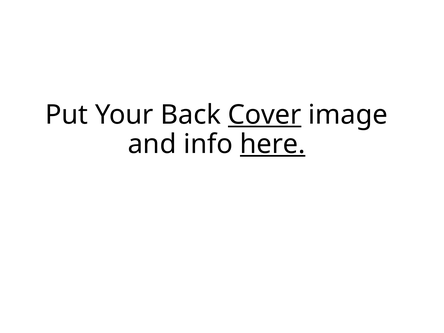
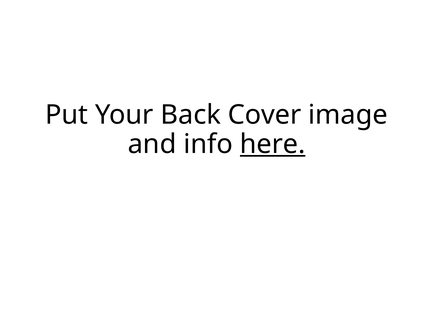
Cover underline: present -> none
